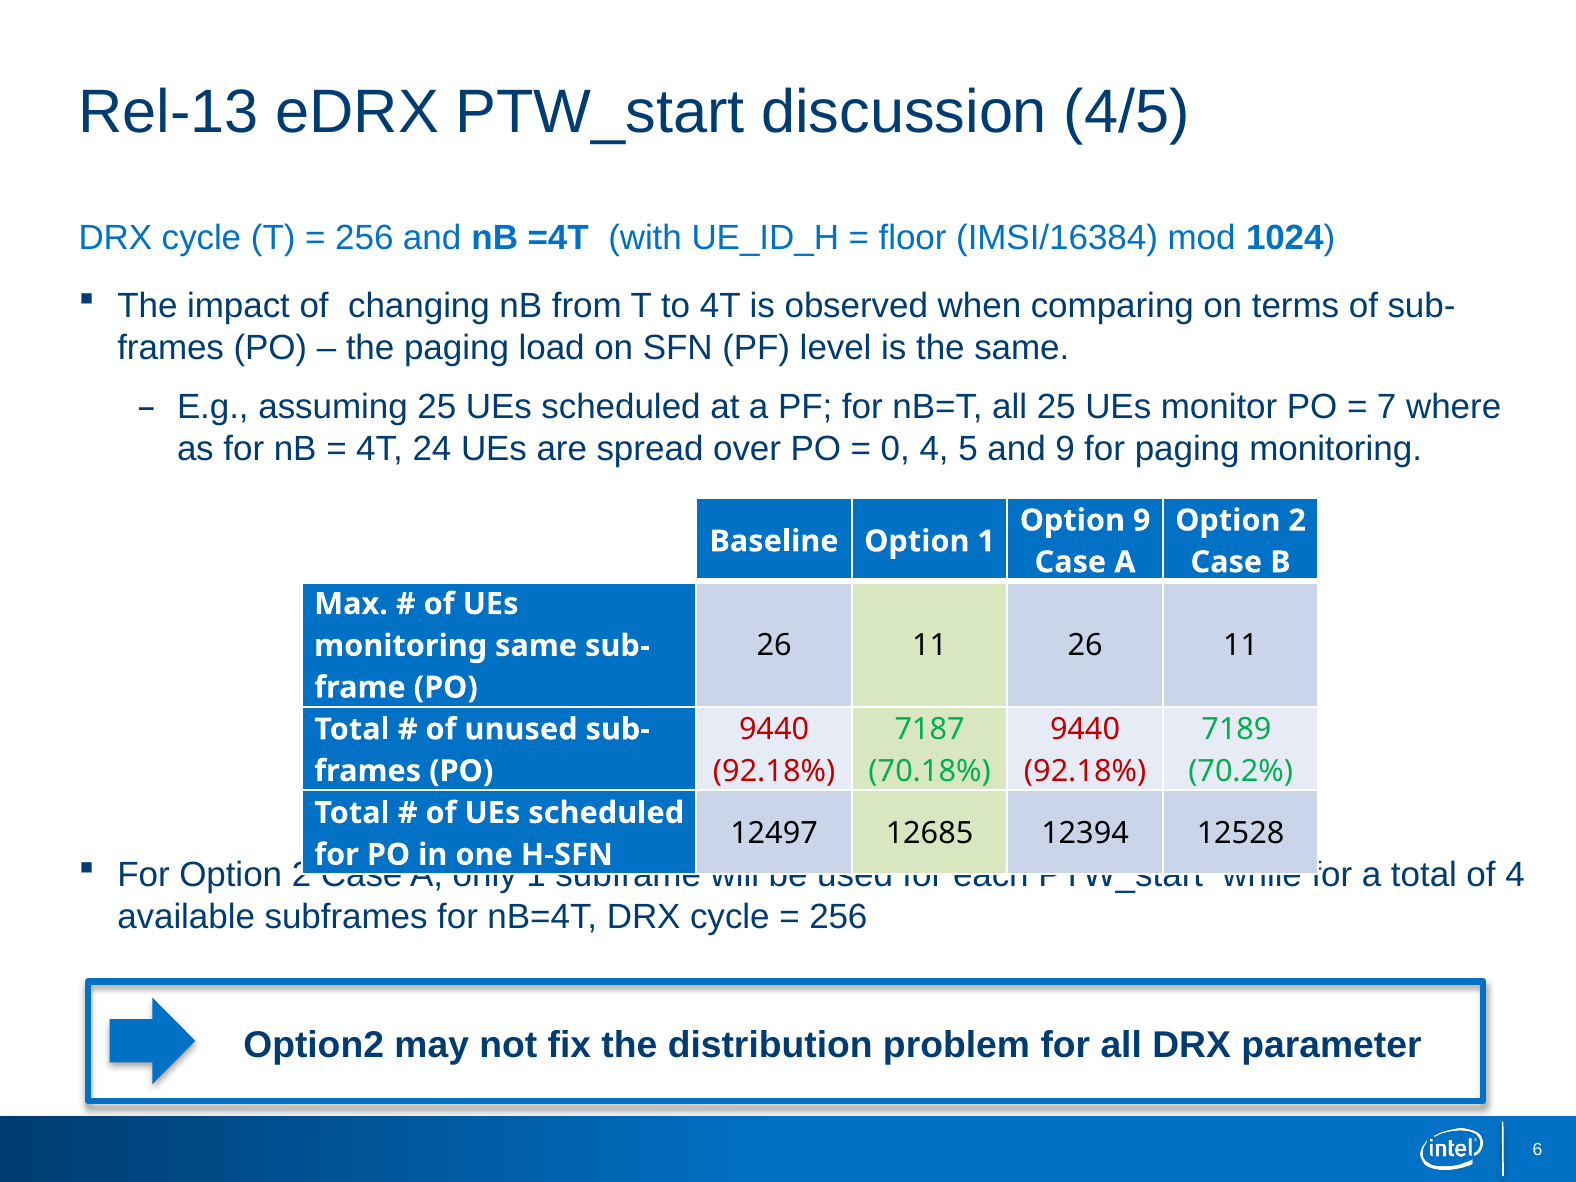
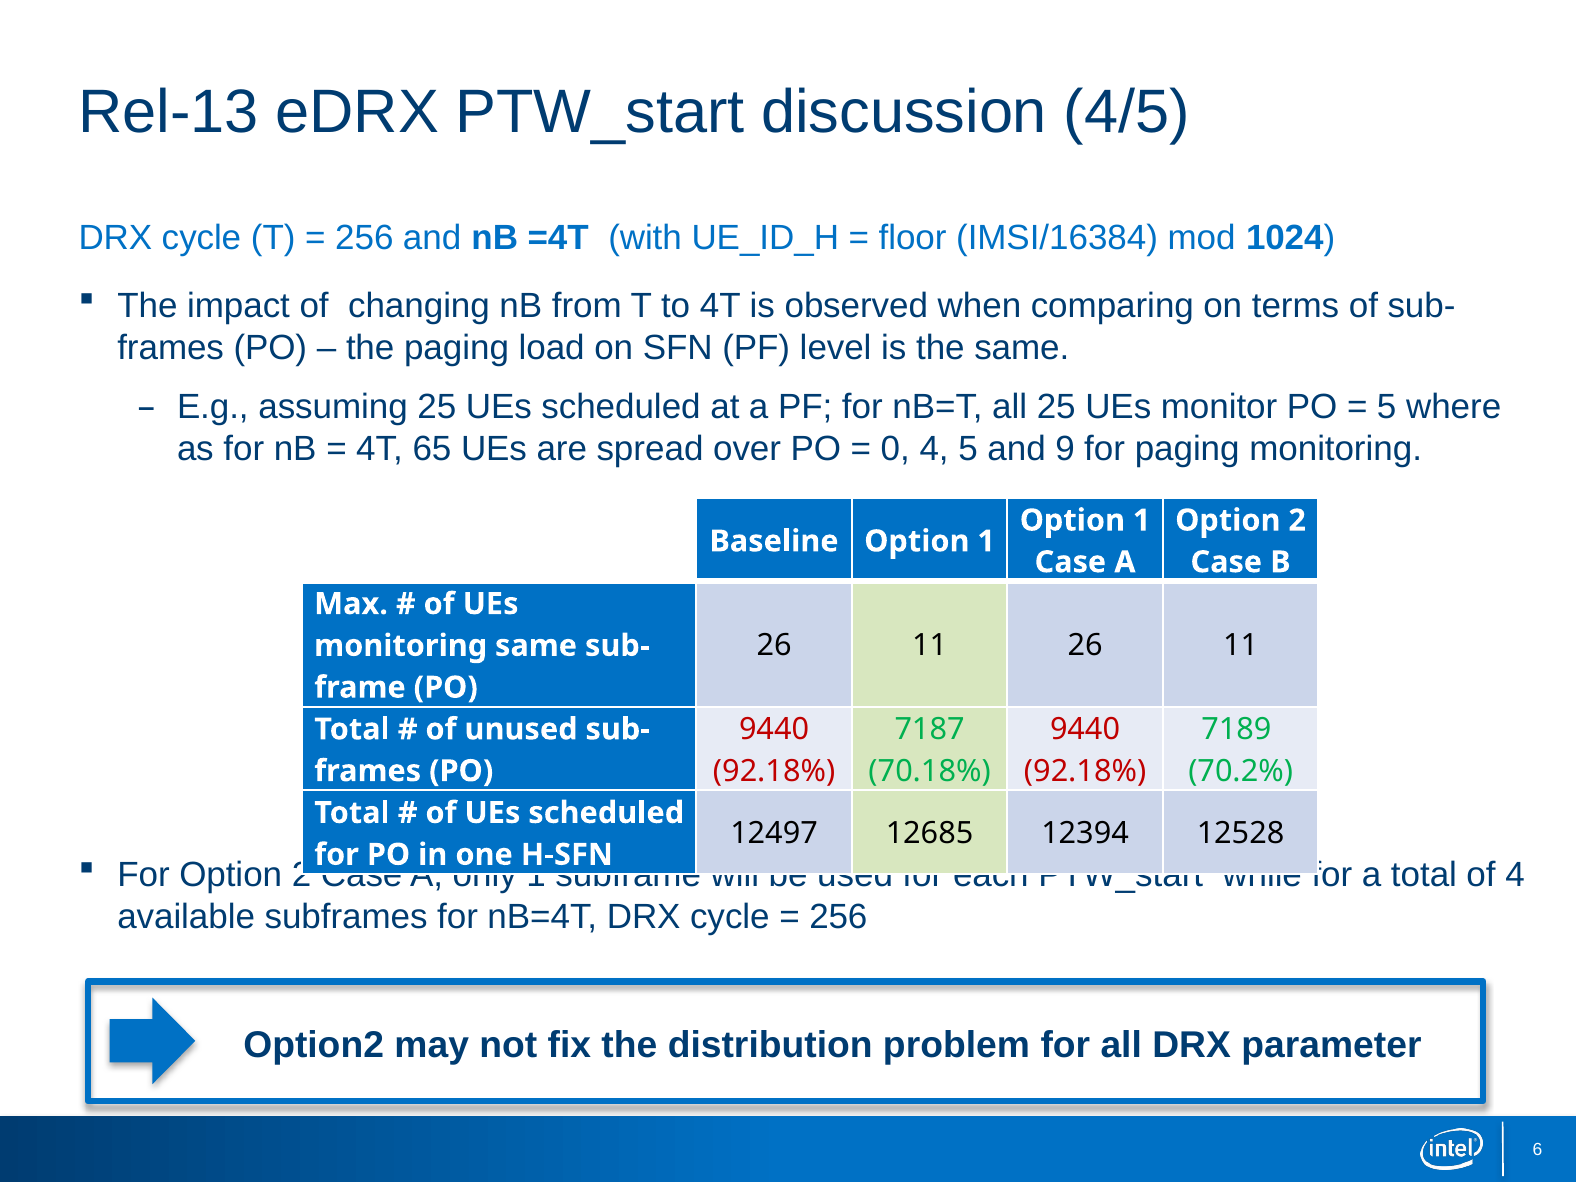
7 at (1387, 407): 7 -> 5
24: 24 -> 65
9 at (1142, 520): 9 -> 1
